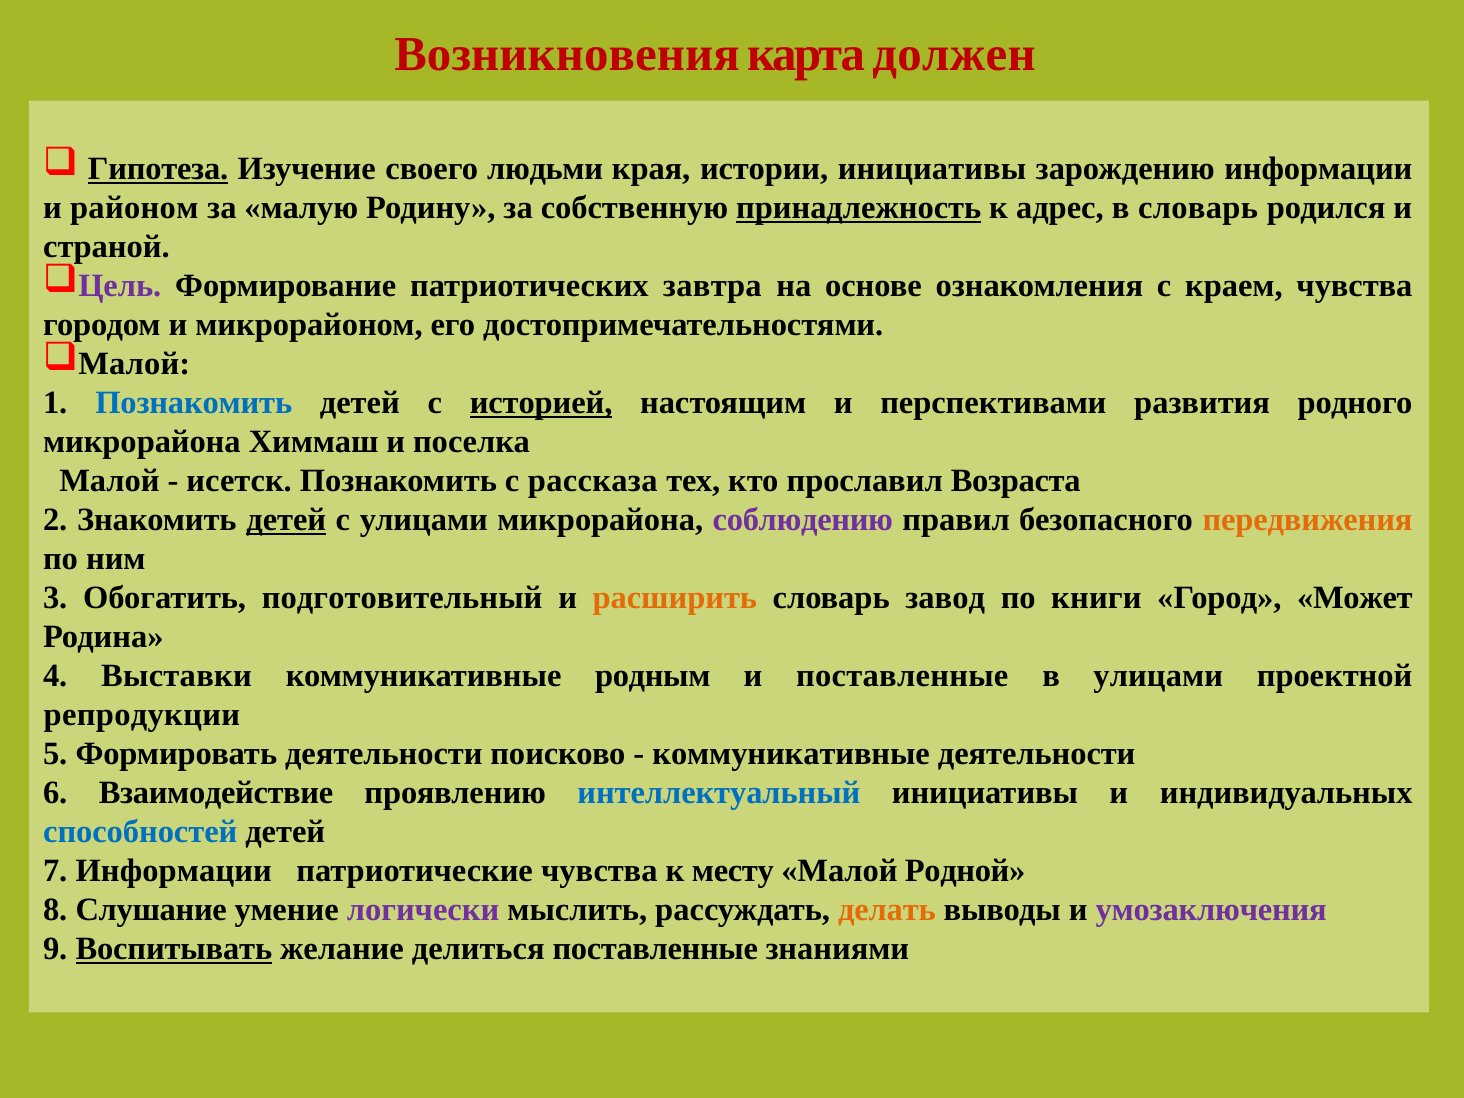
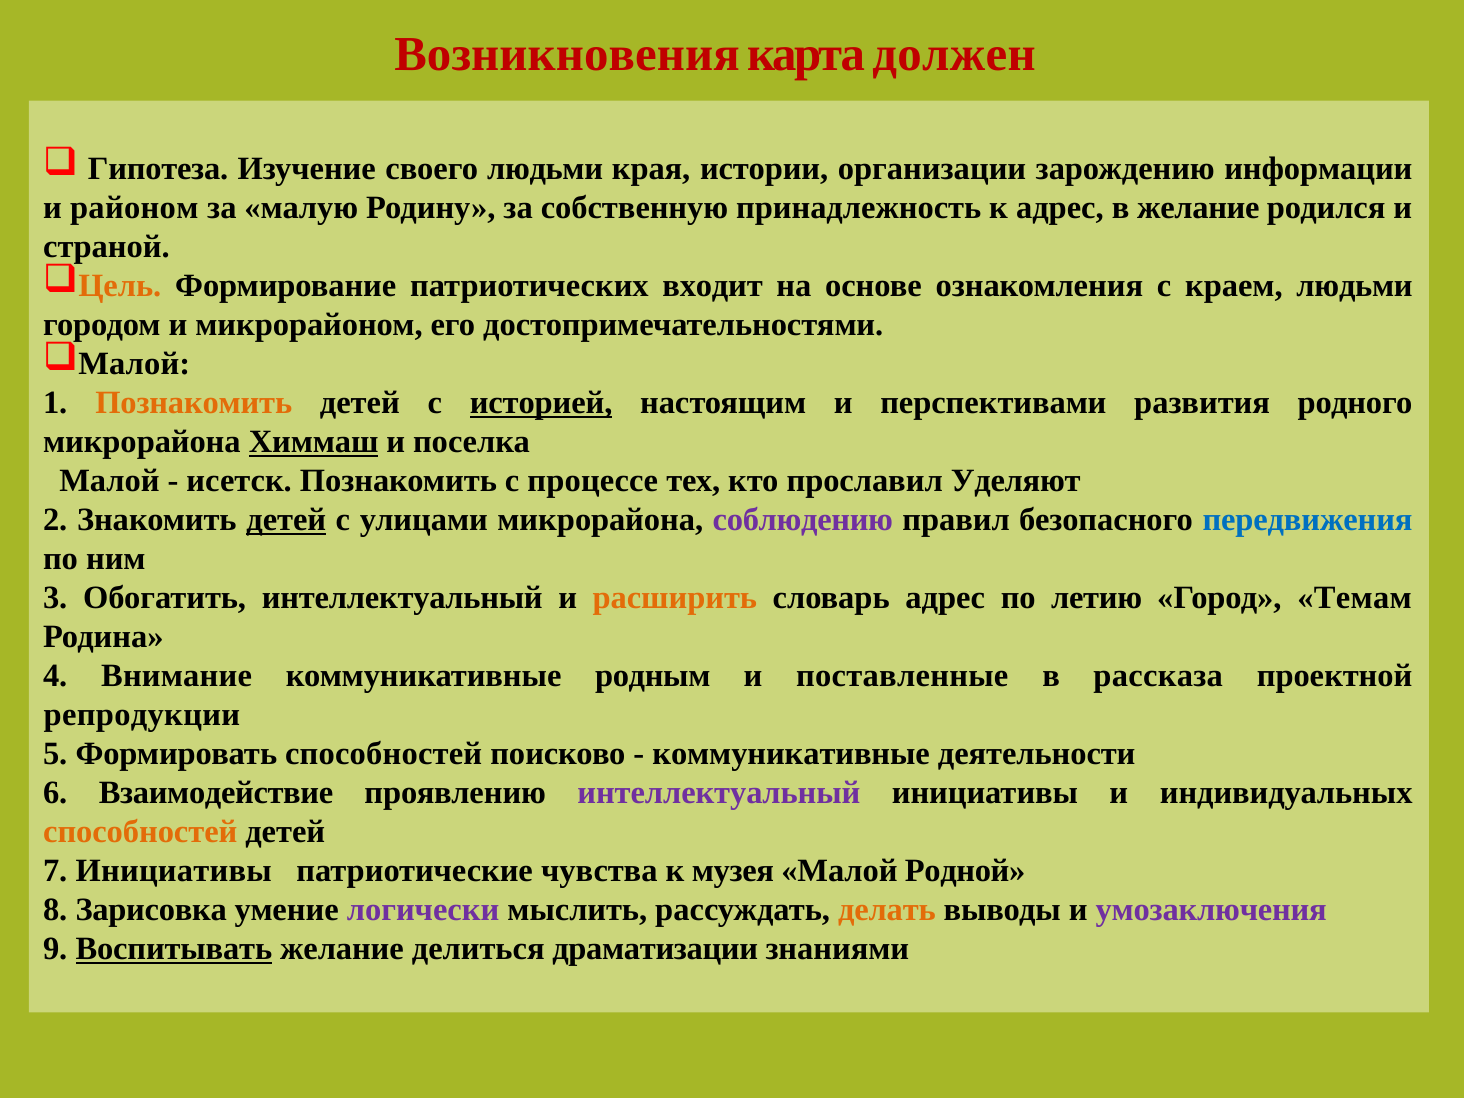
Гипотеза underline: present -> none
истории инициативы: инициативы -> организации
принадлежность underline: present -> none
в словарь: словарь -> желание
Цель colour: purple -> orange
завтра: завтра -> входит
краем чувства: чувства -> людьми
Познакомить at (194, 403) colour: blue -> orange
Химмаш underline: none -> present
рассказа: рассказа -> процессе
Возраста: Возраста -> Уделяют
передвижения colour: orange -> blue
Обогатить подготовительный: подготовительный -> интеллектуальный
словарь завод: завод -> адрес
книги: книги -> летию
Может: Может -> Темам
Выставки: Выставки -> Внимание
в улицами: улицами -> рассказа
Формировать деятельности: деятельности -> способностей
интеллектуальный at (719, 793) colour: blue -> purple
способностей at (140, 832) colour: blue -> orange
7 Информации: Информации -> Инициативы
месту: месту -> музея
Слушание: Слушание -> Зарисовка
делиться поставленные: поставленные -> драматизации
